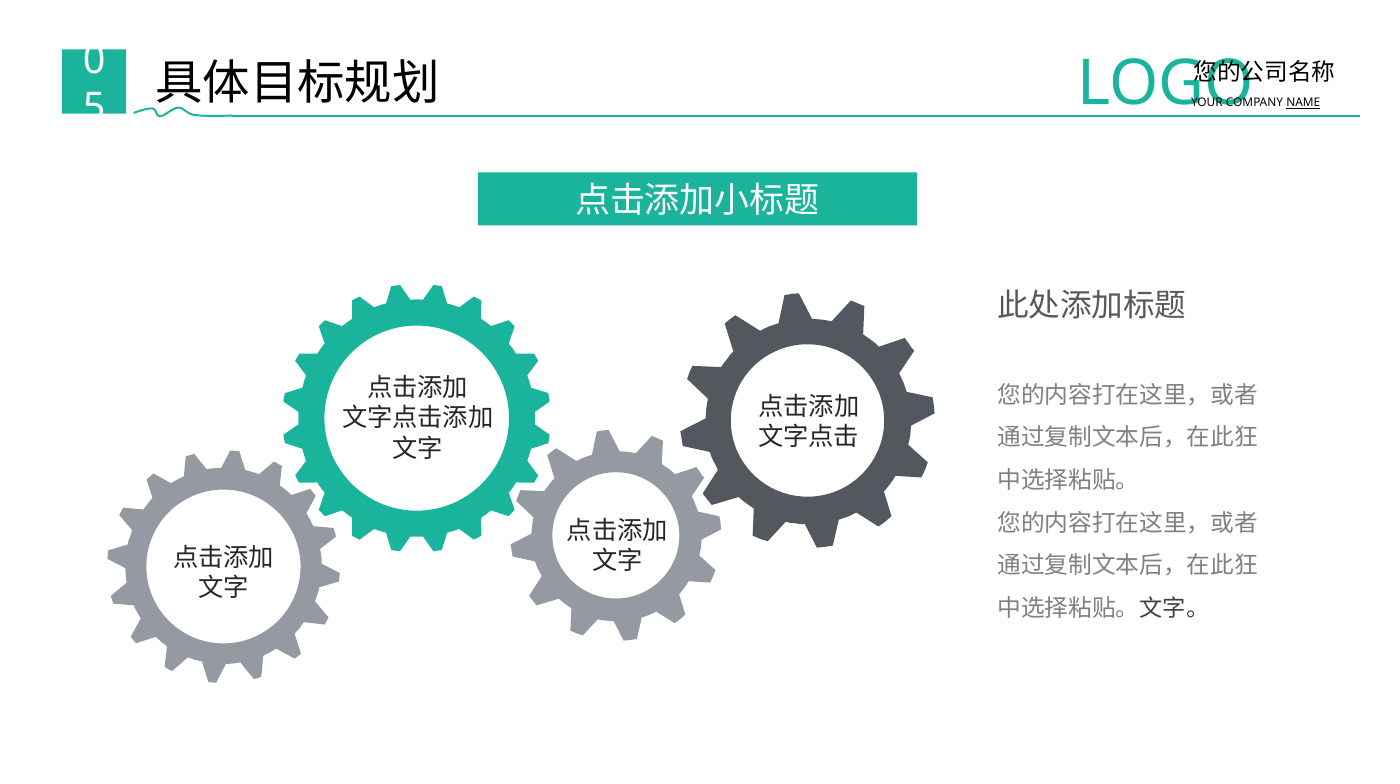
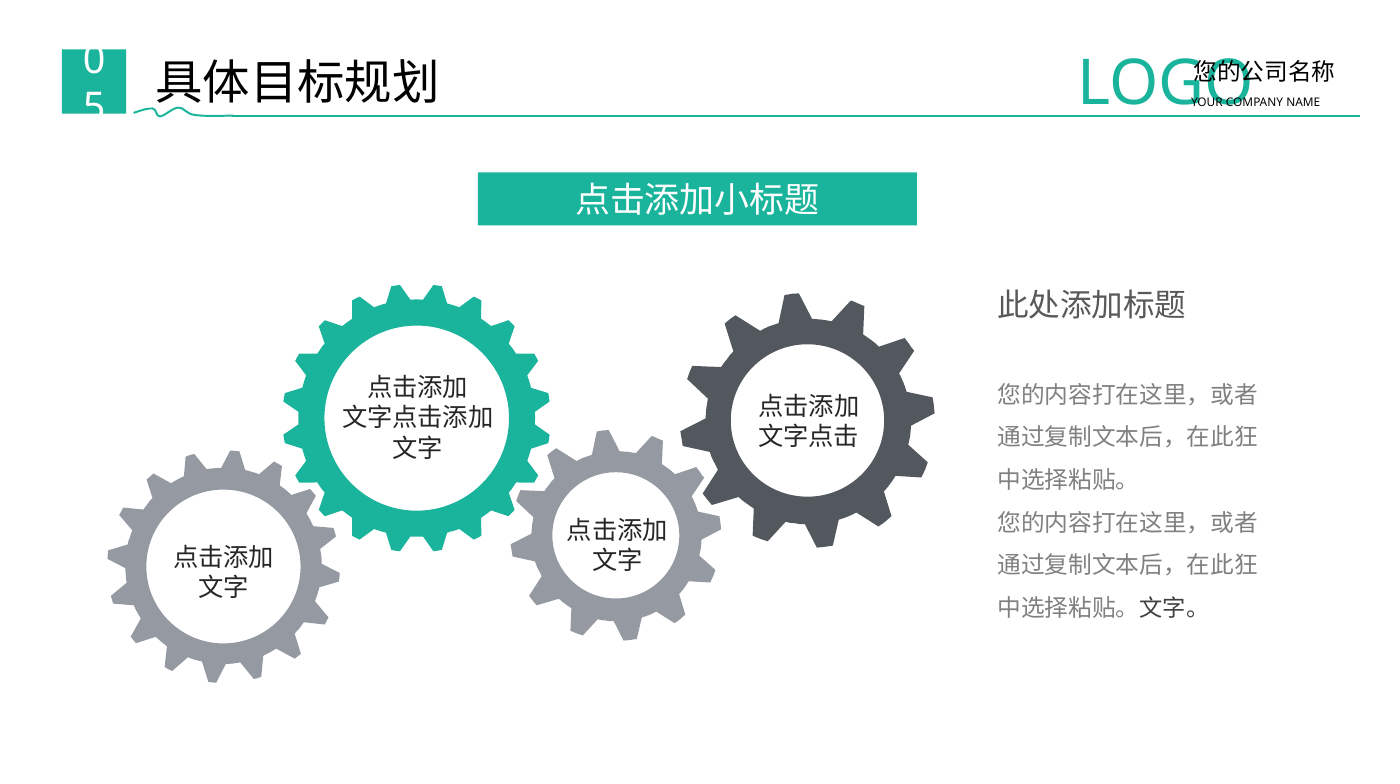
NAME underline: present -> none
